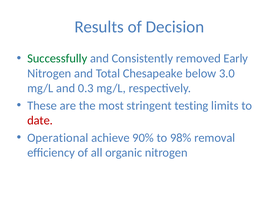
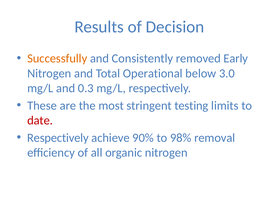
Successfully colour: green -> orange
Chesapeake: Chesapeake -> Operational
Operational at (58, 138): Operational -> Respectively
